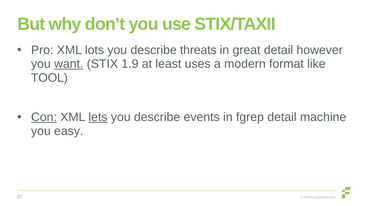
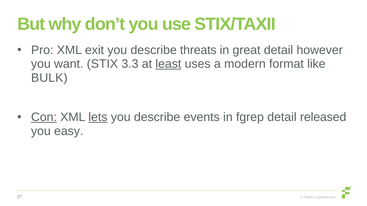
lots: lots -> exit
want underline: present -> none
1.9: 1.9 -> 3.3
least underline: none -> present
TOOL: TOOL -> BULK
machine: machine -> released
